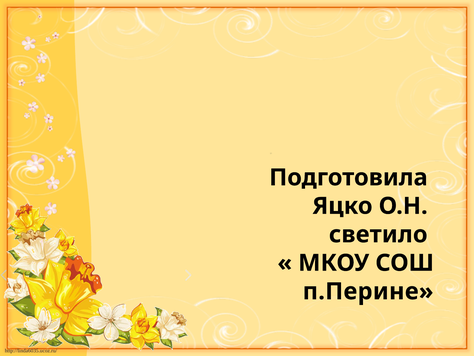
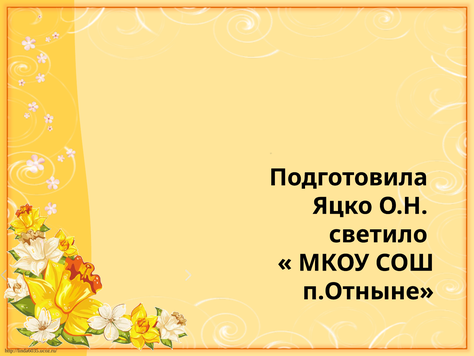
п.Перине: п.Перине -> п.Отныне
